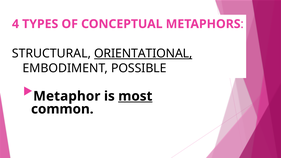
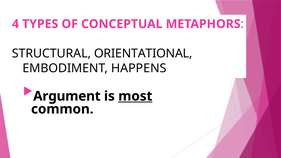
ORIENTATIONAL underline: present -> none
POSSIBLE: POSSIBLE -> HAPPENS
Metaphor: Metaphor -> Argument
